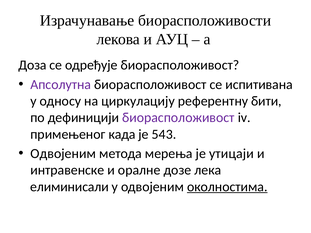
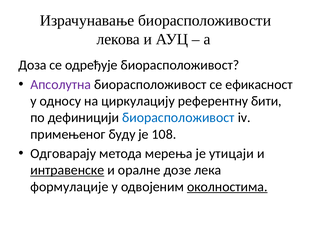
испитивана: испитивана -> ефикасност
биорасположивост at (178, 118) colour: purple -> blue
када: када -> буду
543: 543 -> 108
Одвојеним at (63, 154): Одвојеним -> Одговарају
интравенске underline: none -> present
елиминисали: елиминисали -> формулације
